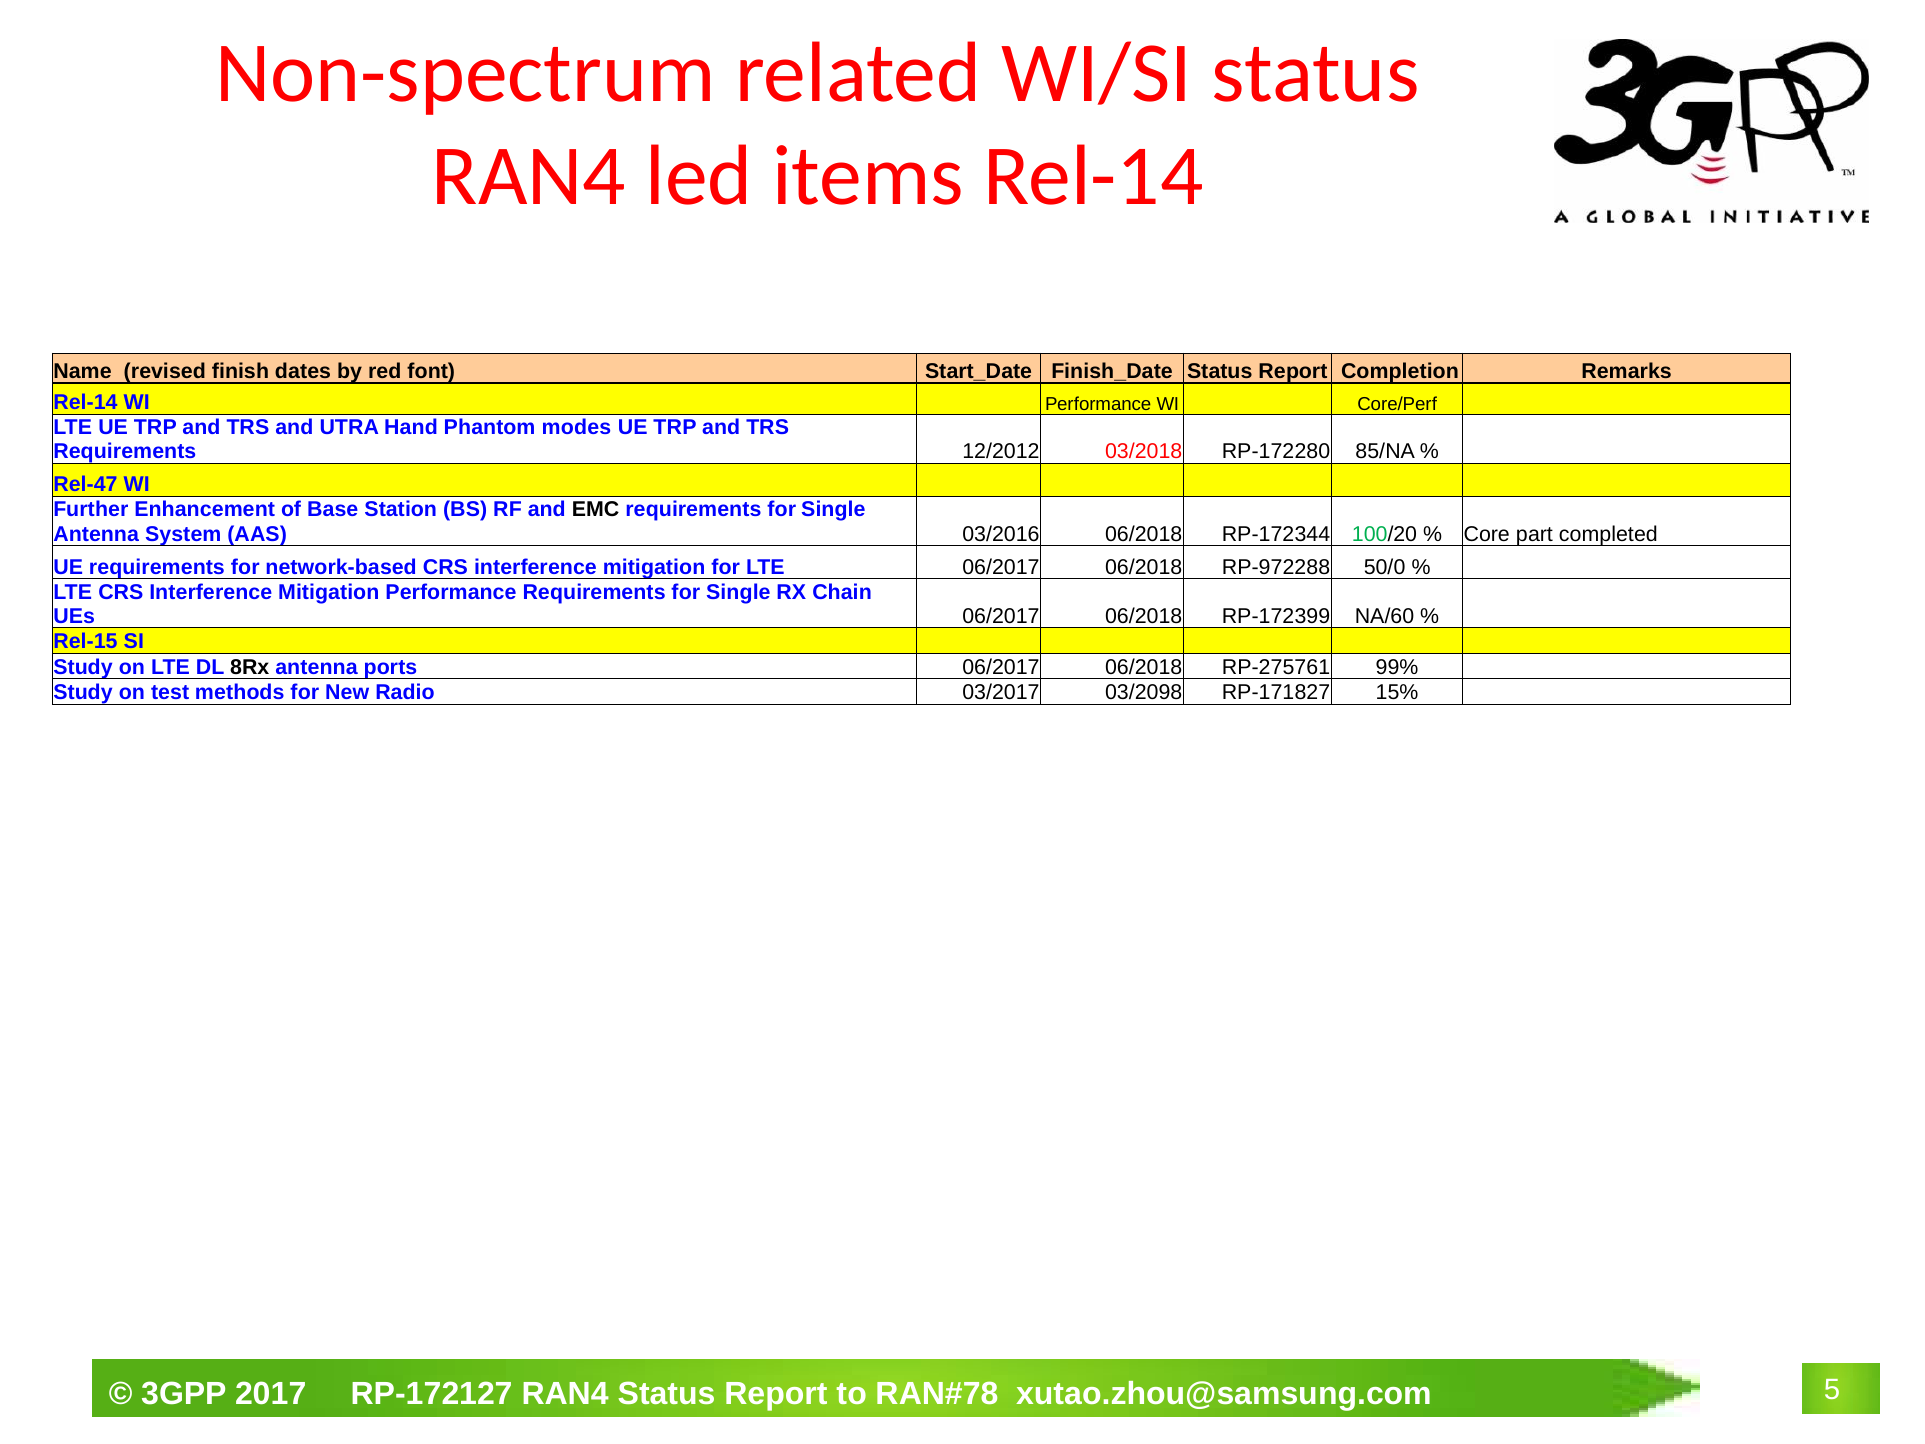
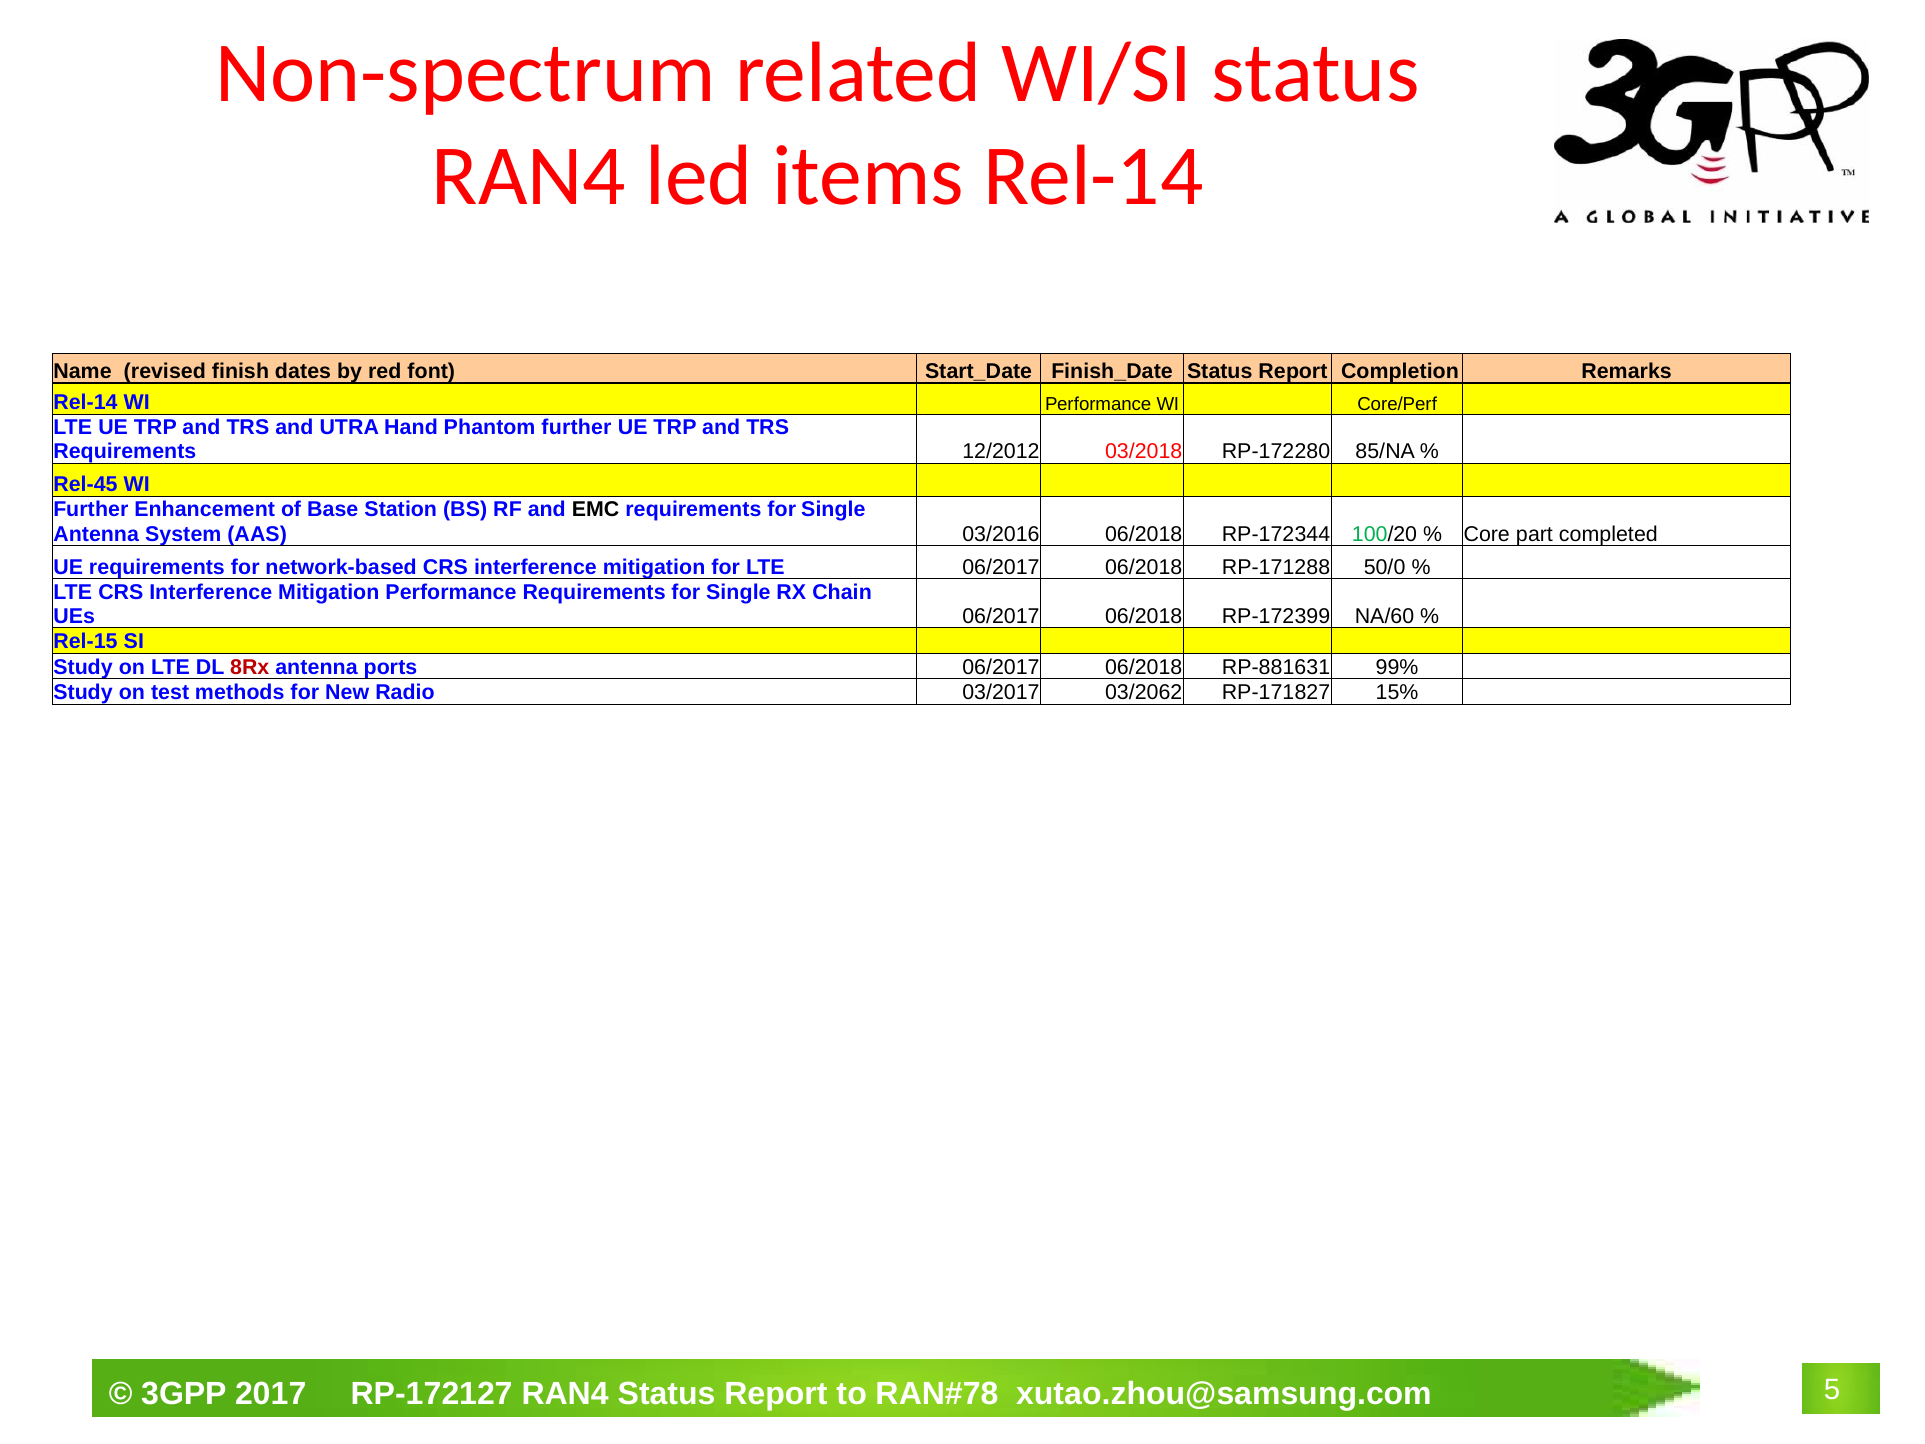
Phantom modes: modes -> further
Rel-47: Rel-47 -> Rel-45
RP-972288: RP-972288 -> RP-171288
8Rx colour: black -> red
RP-275761: RP-275761 -> RP-881631
03/2098: 03/2098 -> 03/2062
